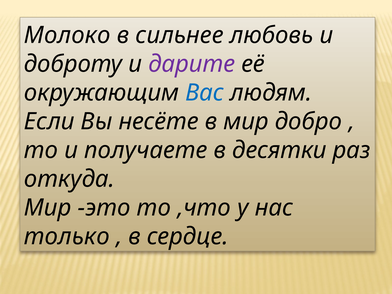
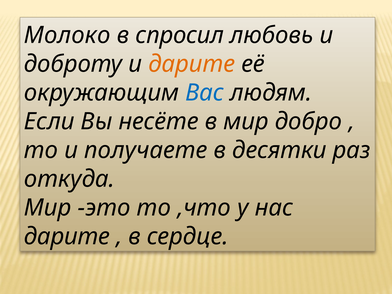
сильнее: сильнее -> спросил
дарите at (192, 64) colour: purple -> orange
только at (67, 236): только -> дарите
